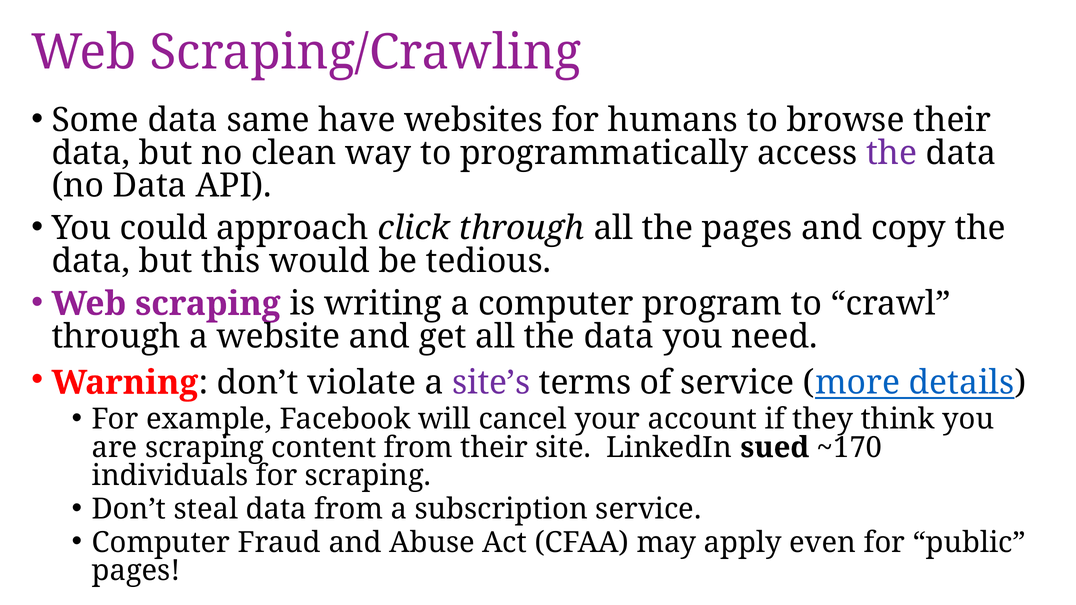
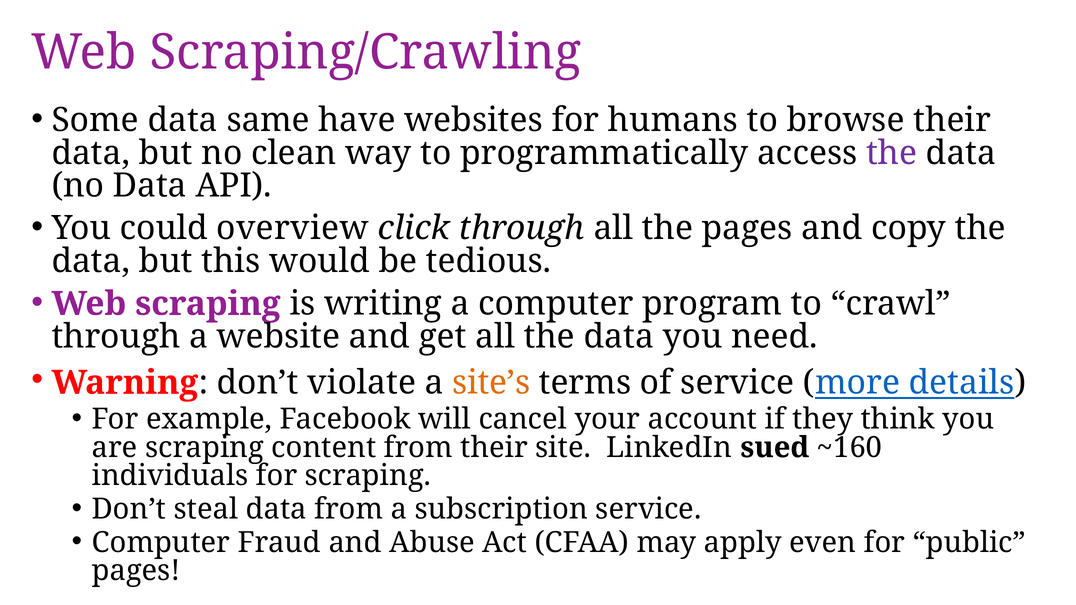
approach: approach -> overview
site’s colour: purple -> orange
~170: ~170 -> ~160
